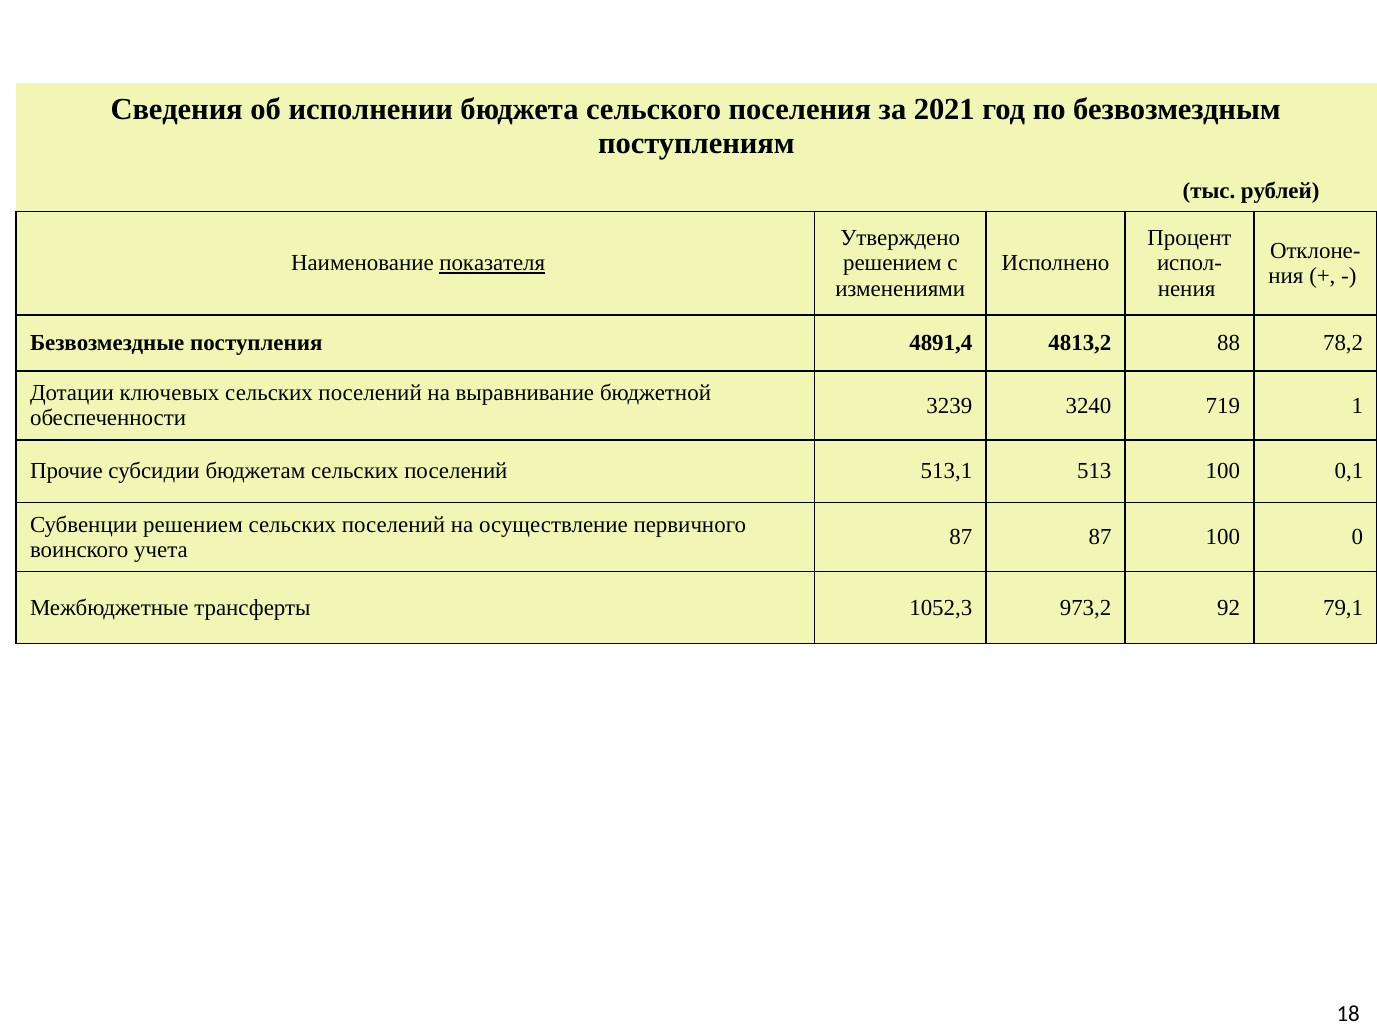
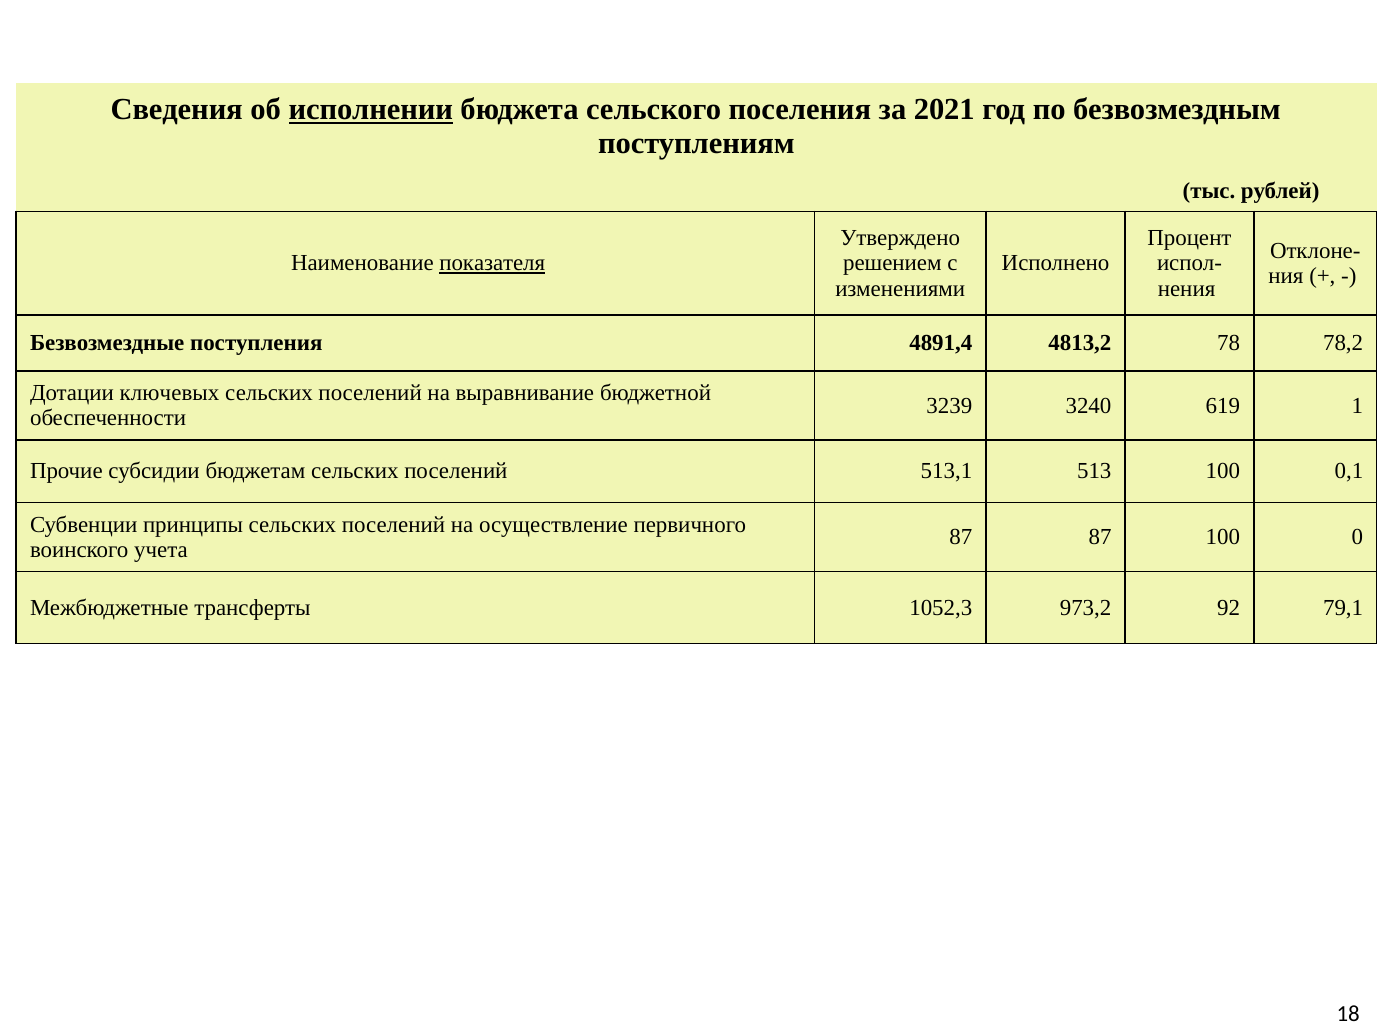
исполнении underline: none -> present
88: 88 -> 78
719: 719 -> 619
Субвенции решением: решением -> принципы
